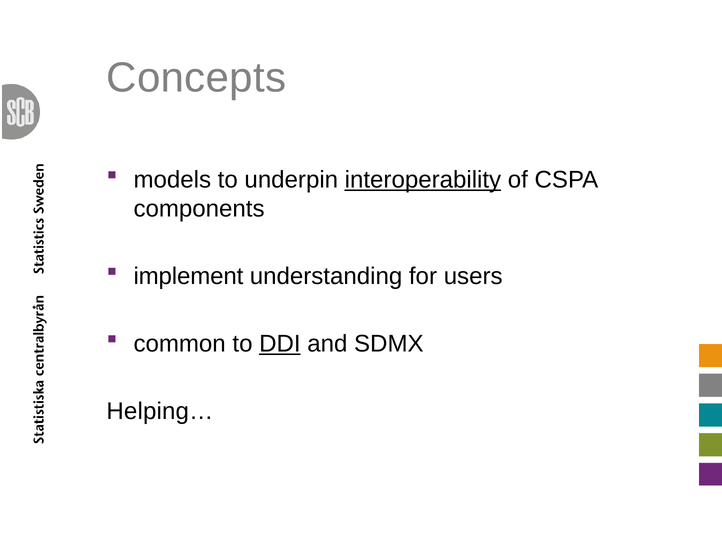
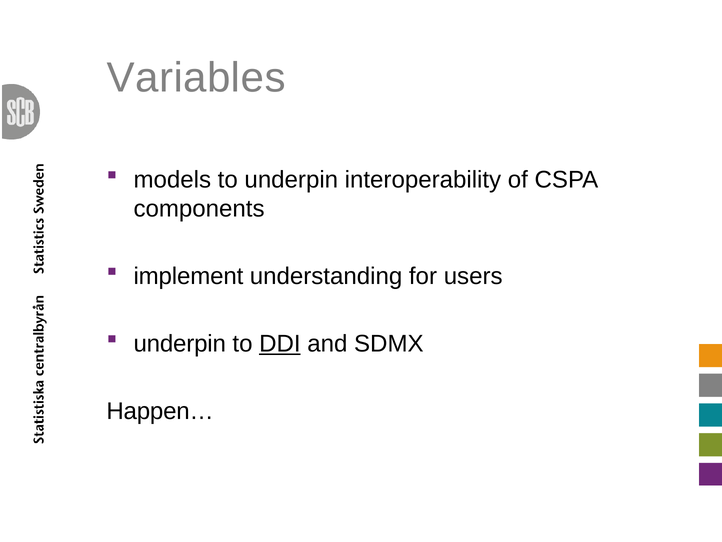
Concepts: Concepts -> Variables
interoperability underline: present -> none
common at (180, 343): common -> underpin
Helping…: Helping… -> Happen…
